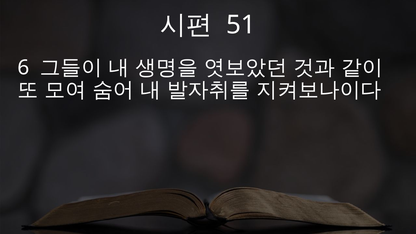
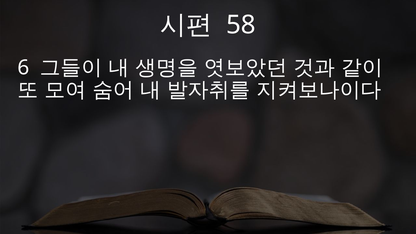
51: 51 -> 58
